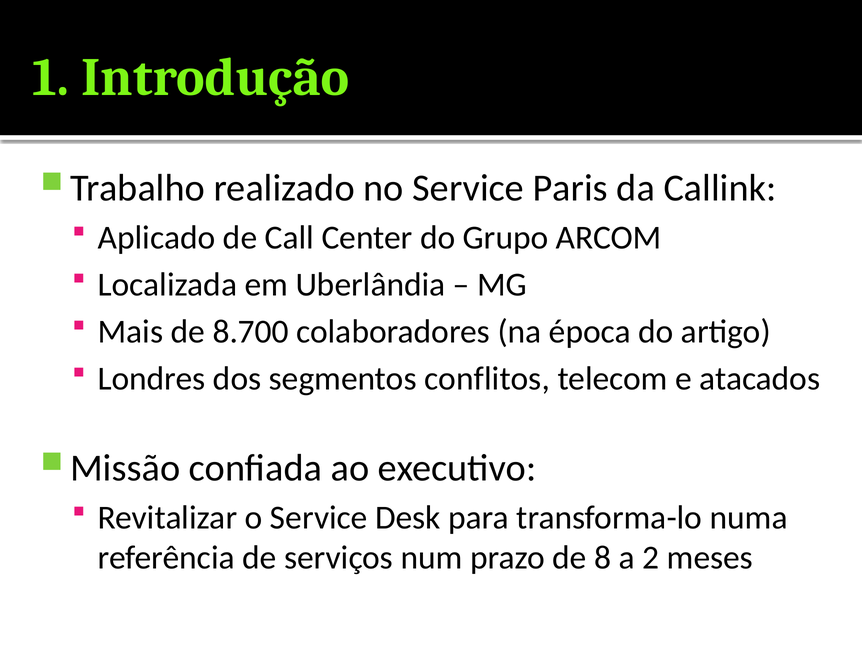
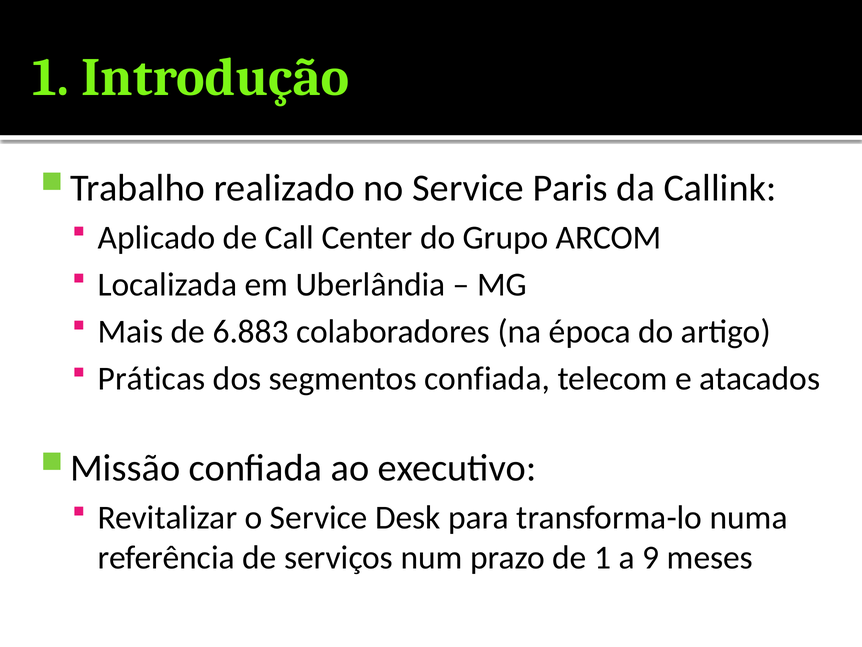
8.700: 8.700 -> 6.883
Londres: Londres -> Práticas
segmentos conflitos: conflitos -> confiada
de 8: 8 -> 1
2: 2 -> 9
